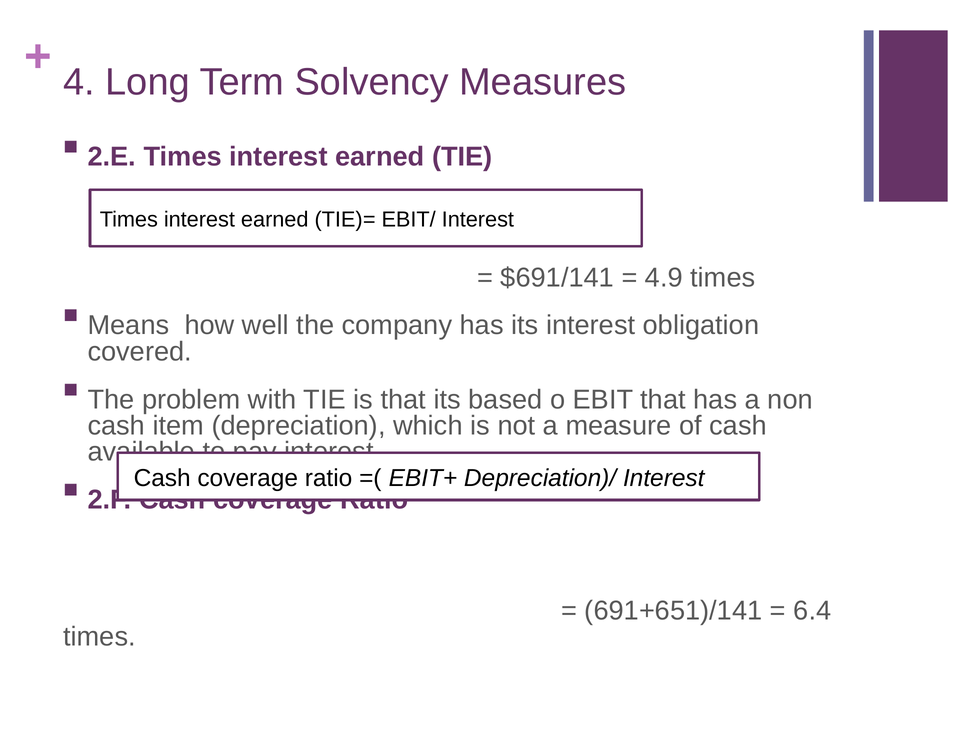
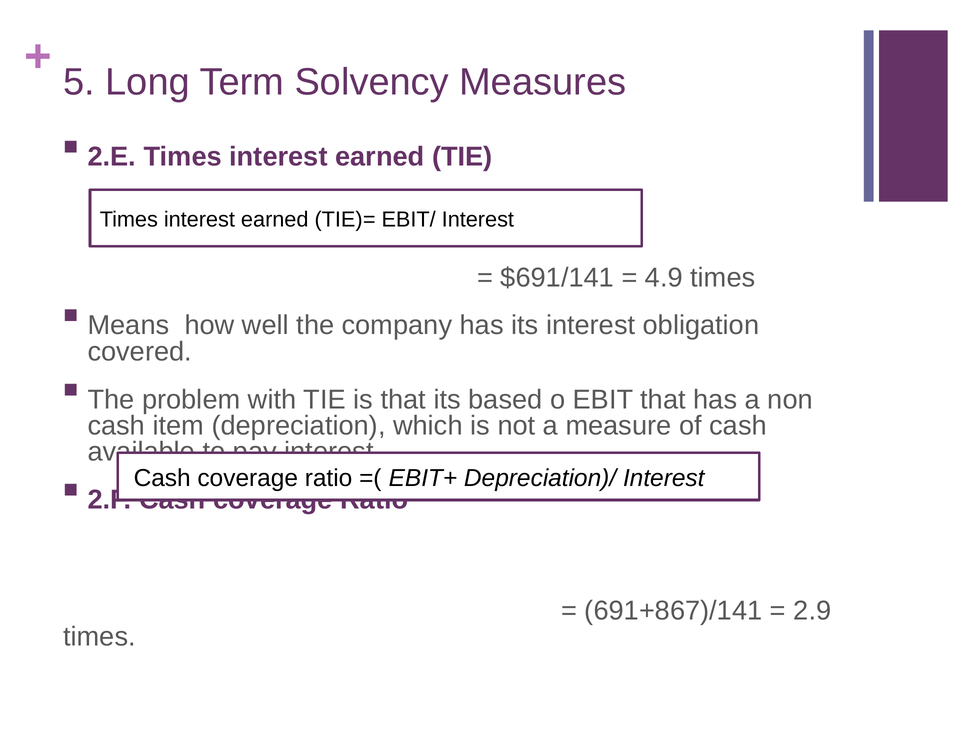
4: 4 -> 5
691+651)/141: 691+651)/141 -> 691+867)/141
6.4: 6.4 -> 2.9
